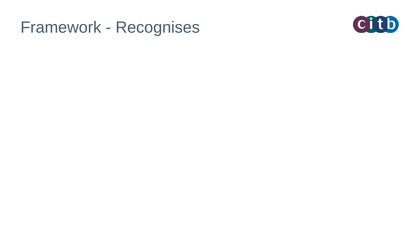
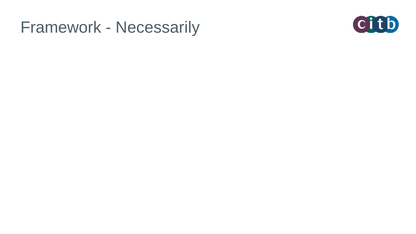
Recognises: Recognises -> Necessarily
